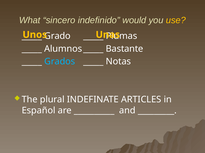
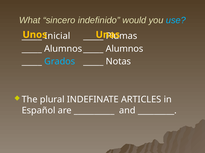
use colour: yellow -> light blue
Grado: Grado -> Inicial
Bastante: Bastante -> Alumnos
